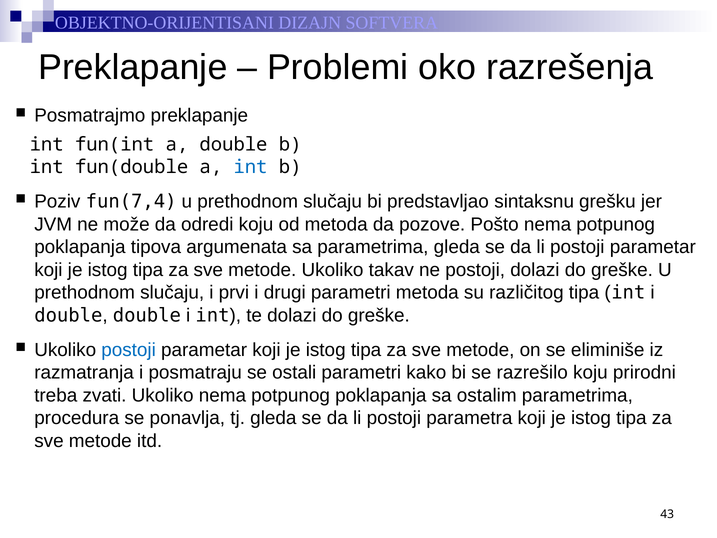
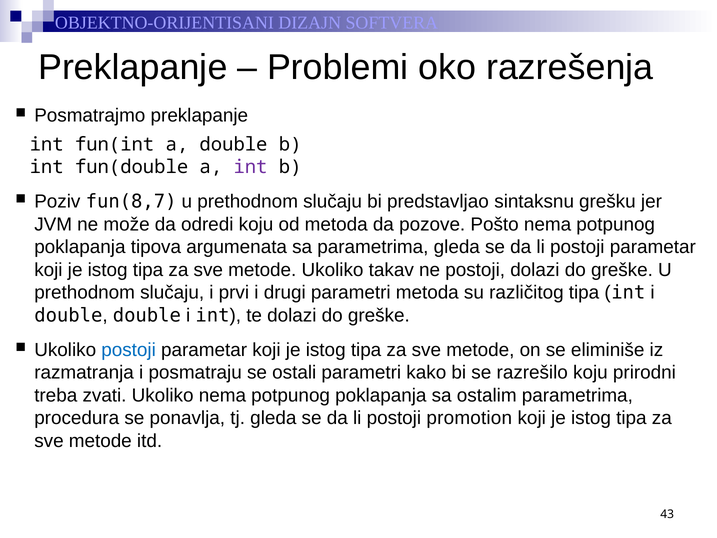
int at (250, 167) colour: blue -> purple
fun(7,4: fun(7,4 -> fun(8,7
parametra: parametra -> promotion
